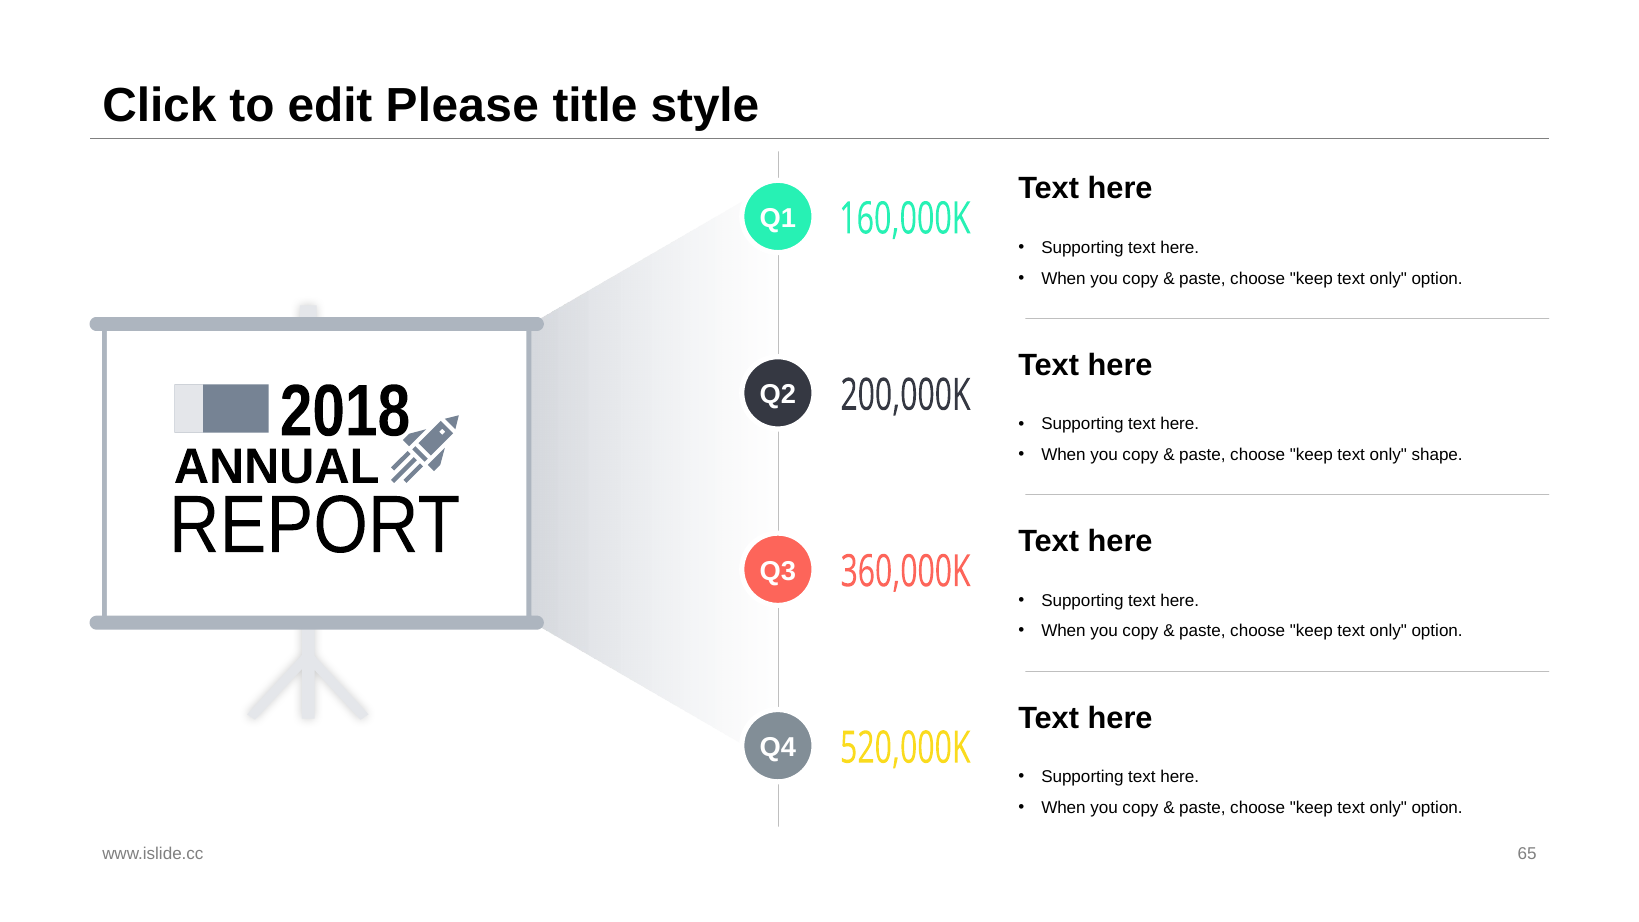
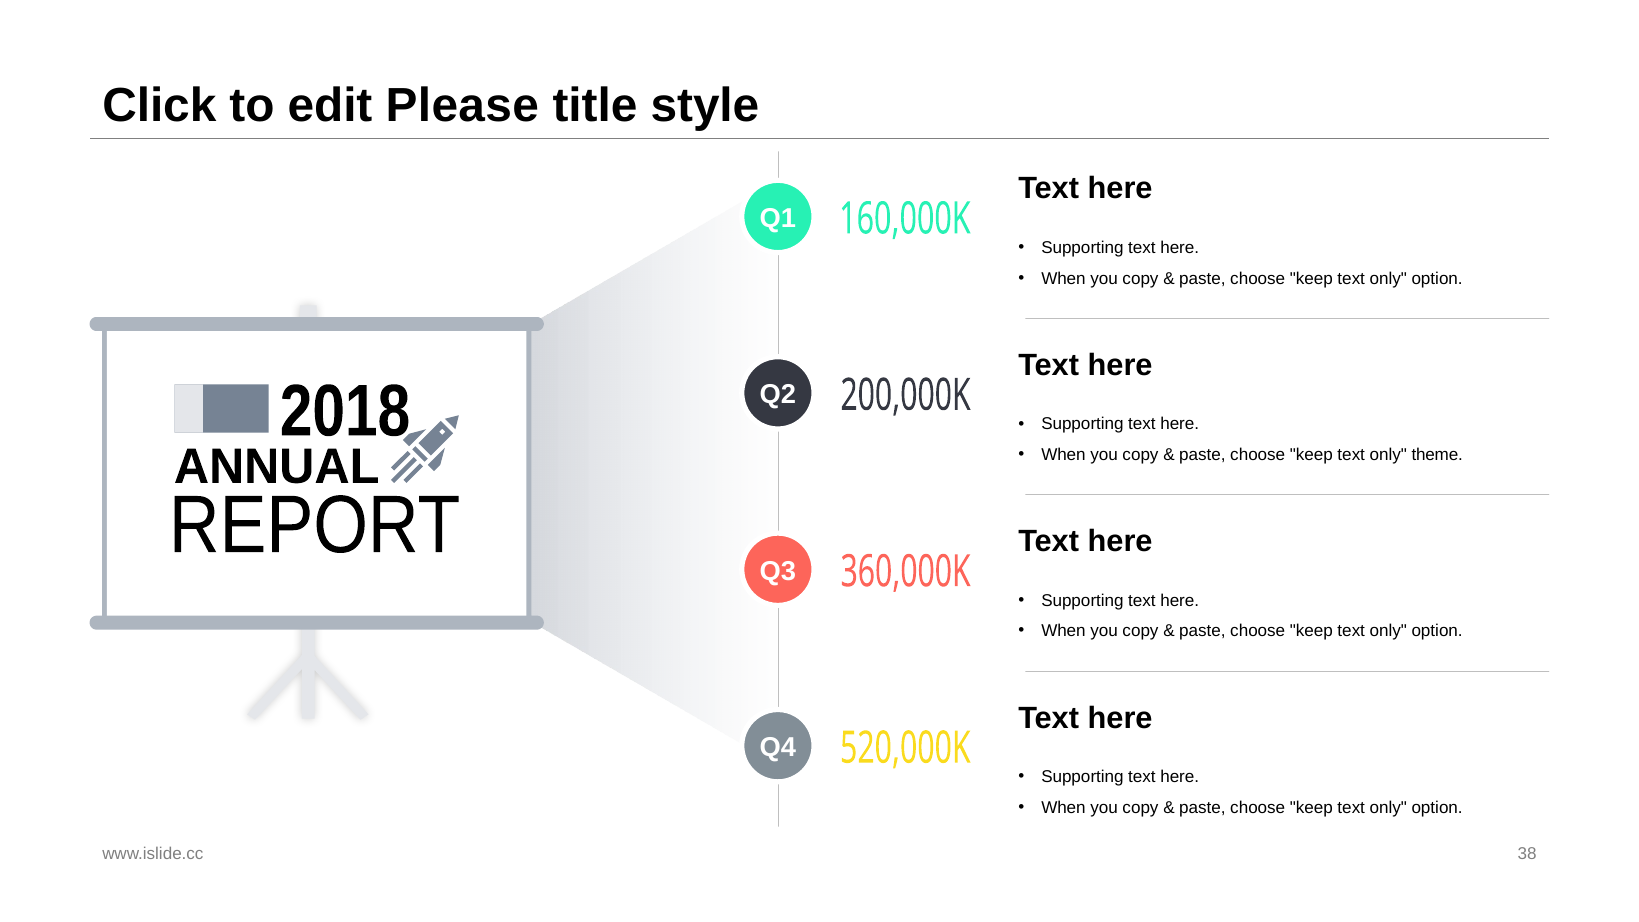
shape: shape -> theme
65: 65 -> 38
